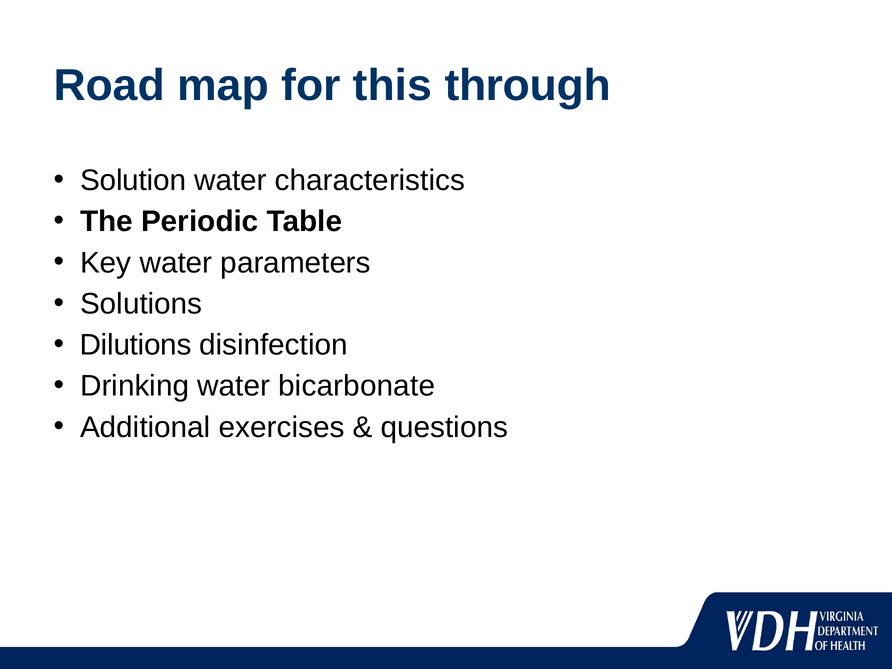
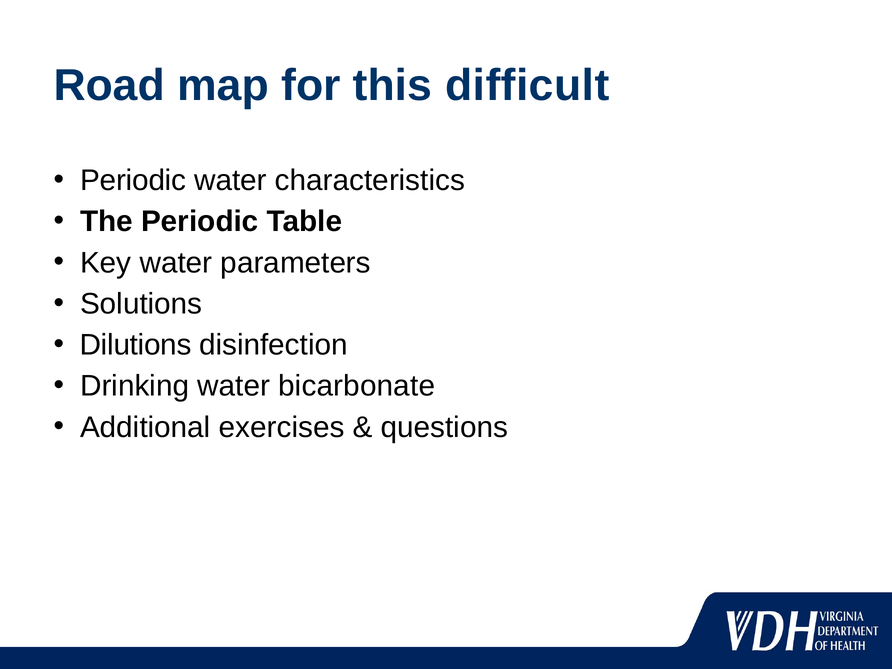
through: through -> difficult
Solution at (133, 180): Solution -> Periodic
